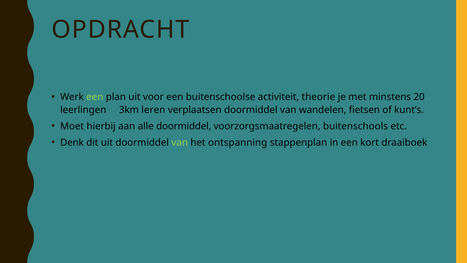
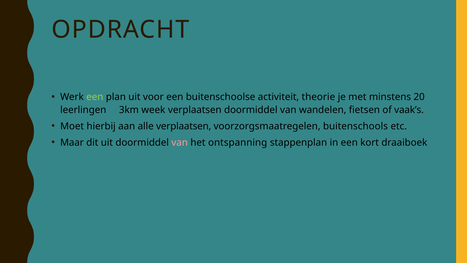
leren: leren -> week
kunt’s: kunt’s -> vaak’s
alle doormiddel: doormiddel -> verplaatsen
Denk: Denk -> Maar
van at (180, 142) colour: light green -> pink
